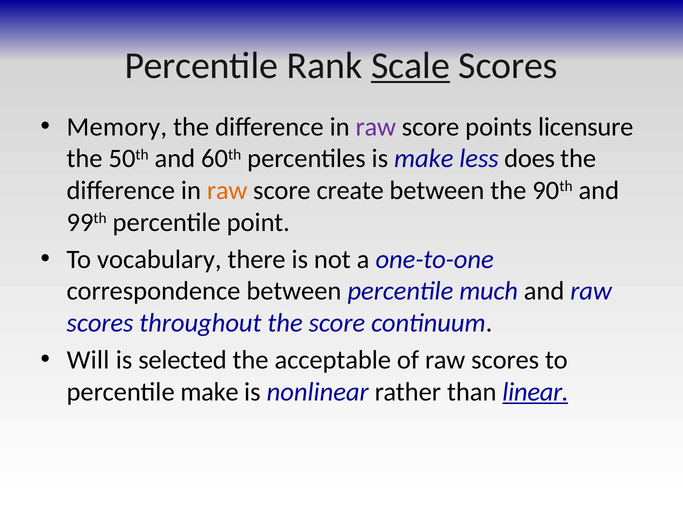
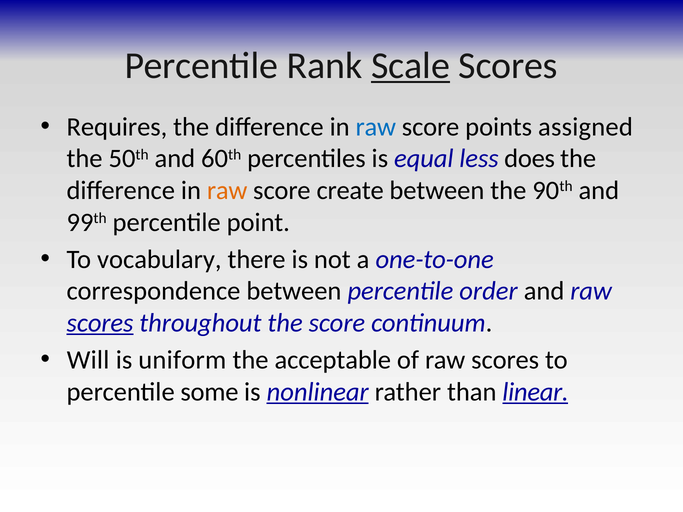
Memory: Memory -> Requires
raw at (376, 127) colour: purple -> blue
licensure: licensure -> assigned
is make: make -> equal
much: much -> order
scores at (100, 323) underline: none -> present
selected: selected -> uniform
percentile make: make -> some
nonlinear underline: none -> present
